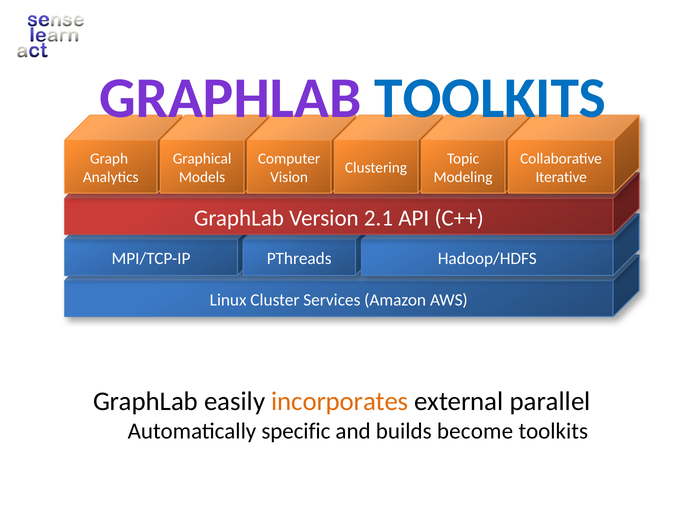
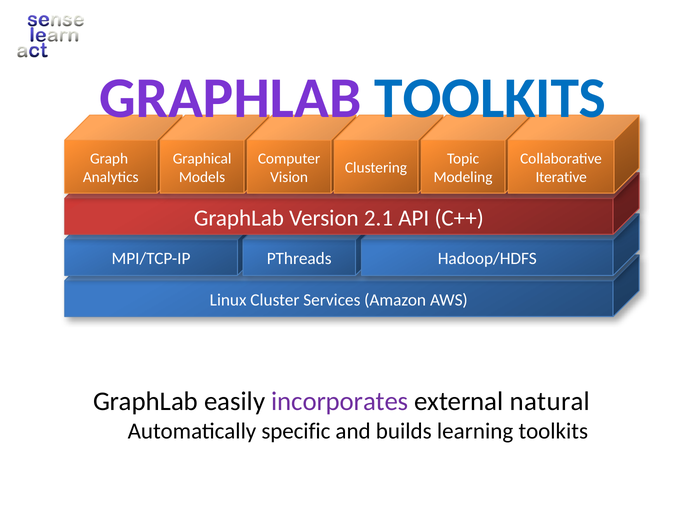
incorporates colour: orange -> purple
parallel: parallel -> natural
become: become -> learning
